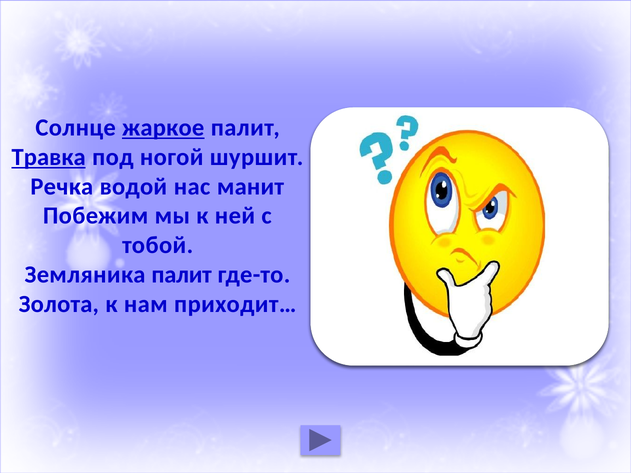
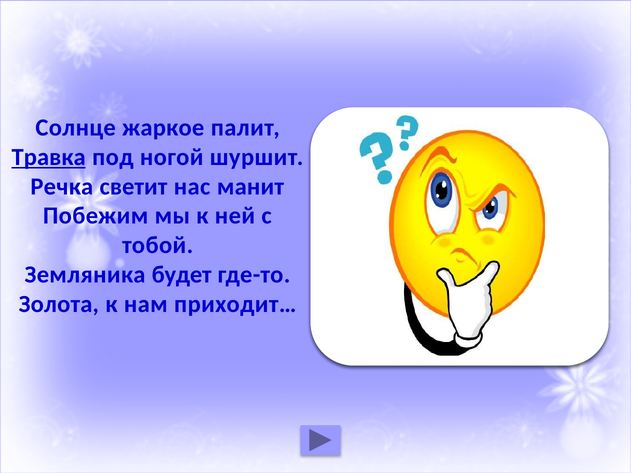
жаркое underline: present -> none
водой: водой -> светит
Земляника палит: палит -> будет
